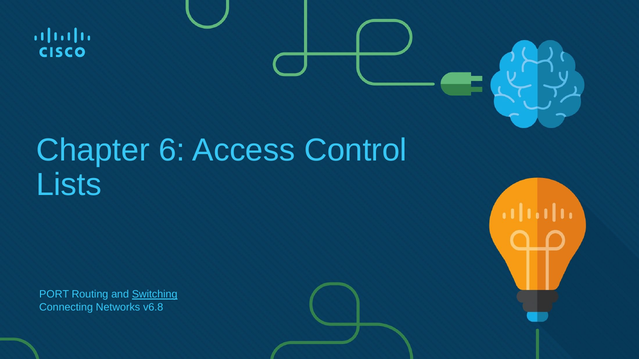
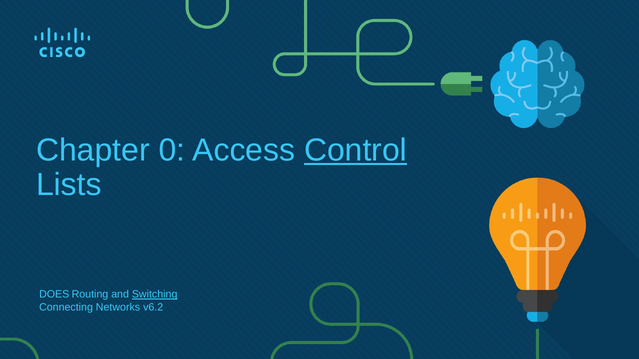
6: 6 -> 0
Control underline: none -> present
PORT: PORT -> DOES
v6.8: v6.8 -> v6.2
